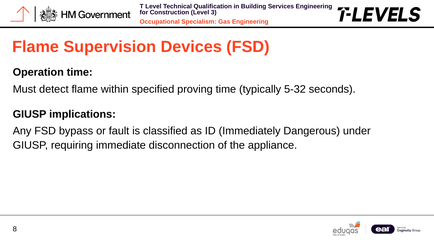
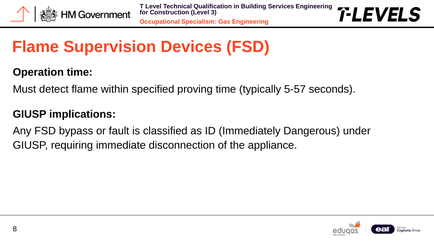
5-32: 5-32 -> 5-57
